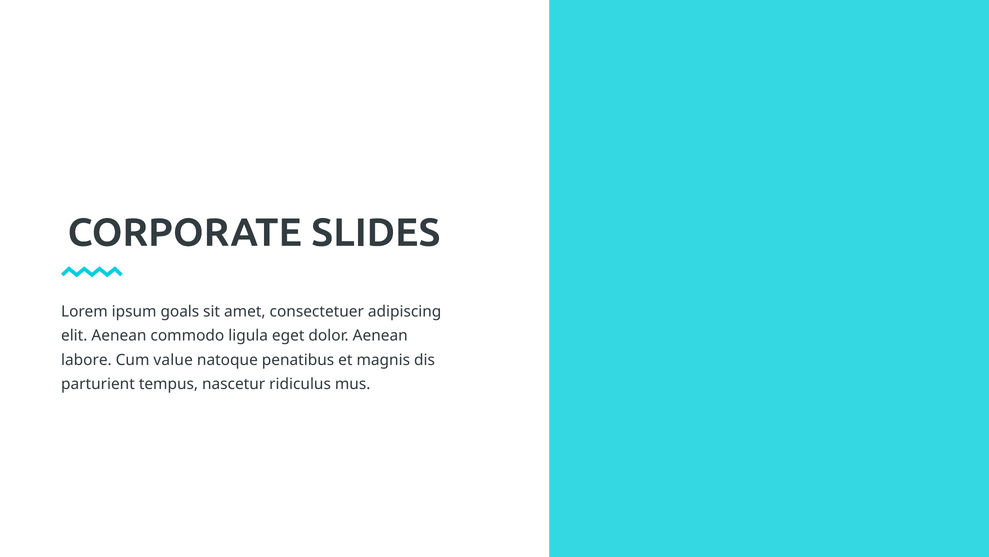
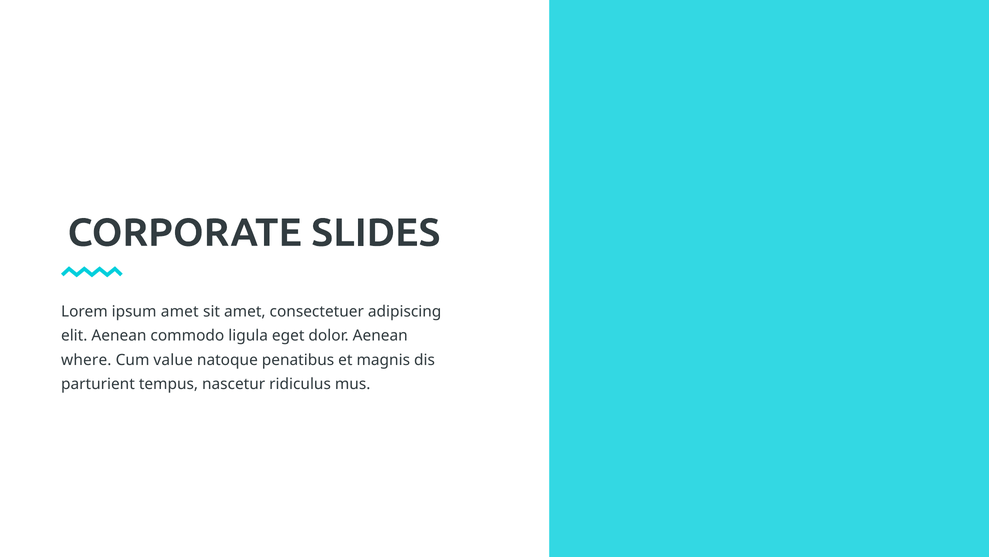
ipsum goals: goals -> amet
labore: labore -> where
